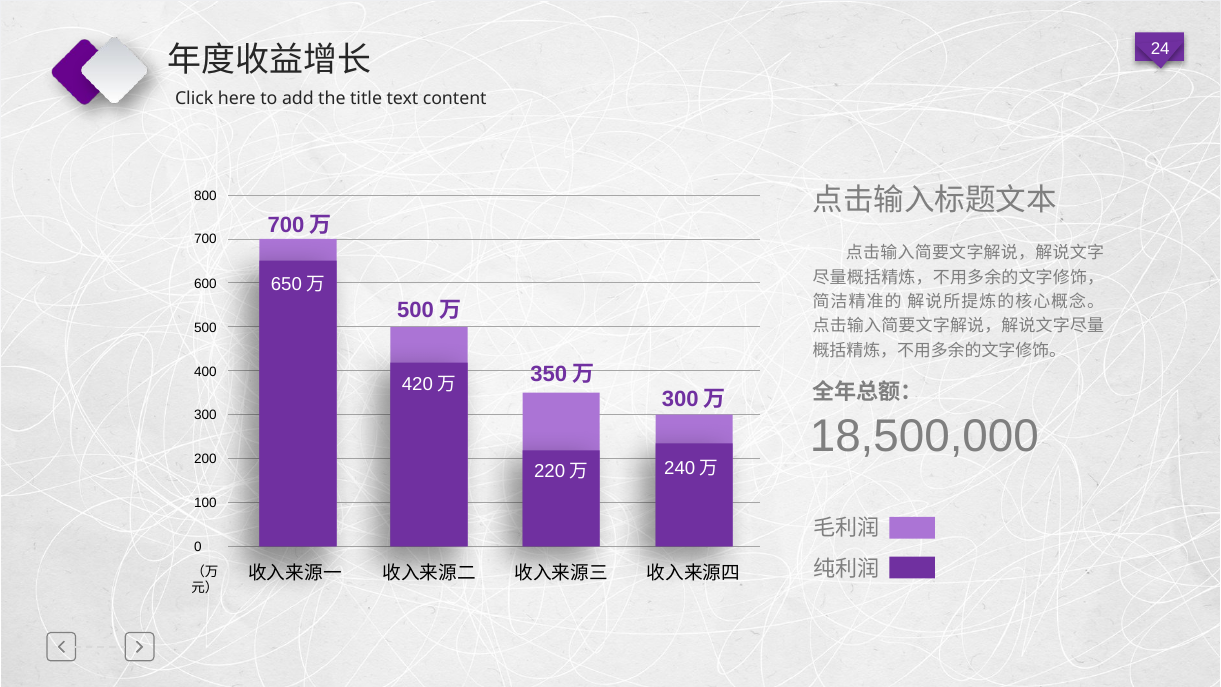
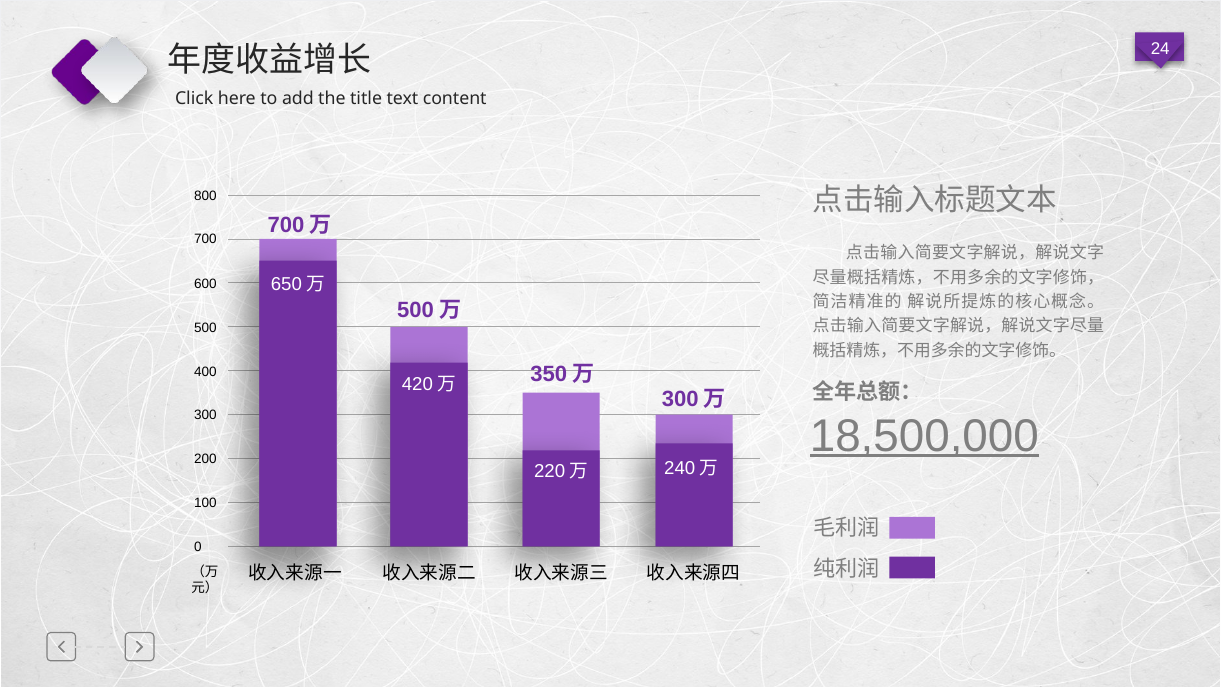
18,500,000 underline: none -> present
